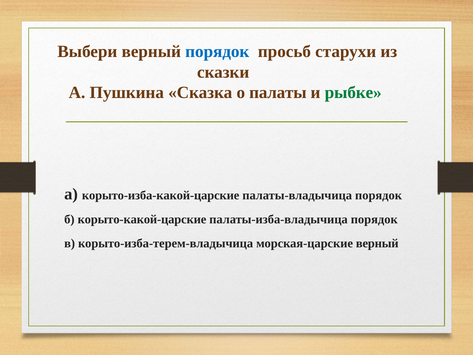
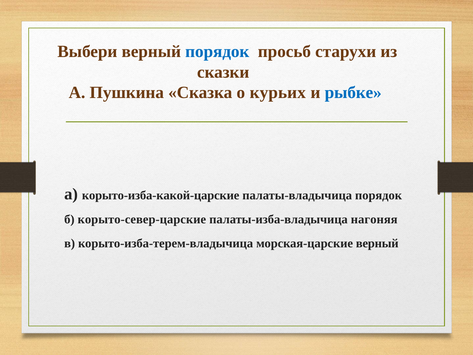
палаты: палаты -> курьих
рыбке colour: green -> blue
корыто-какой-царские: корыто-какой-царские -> корыто-север-царские
палаты-изба-владычица порядок: порядок -> нагоняя
